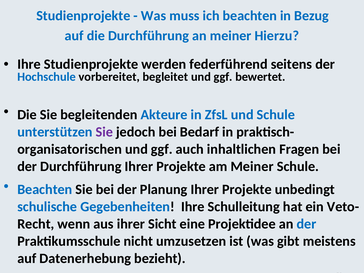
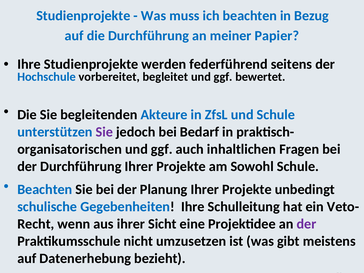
Hierzu: Hierzu -> Papier
am Meiner: Meiner -> Sowohl
der at (306, 224) colour: blue -> purple
